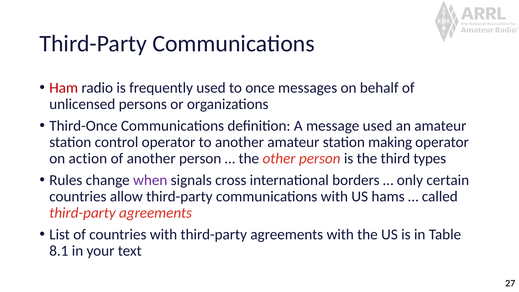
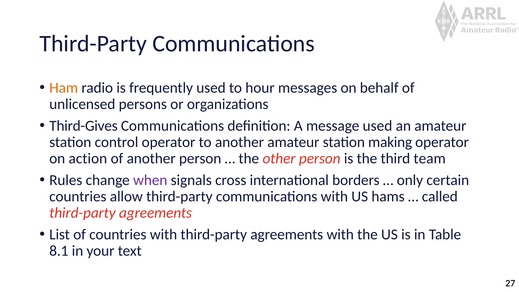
Ham colour: red -> orange
once: once -> hour
Third-Once: Third-Once -> Third-Gives
types: types -> team
